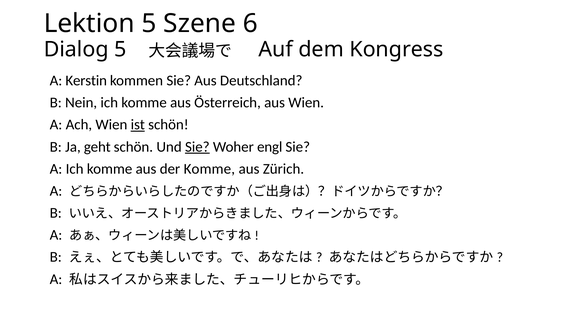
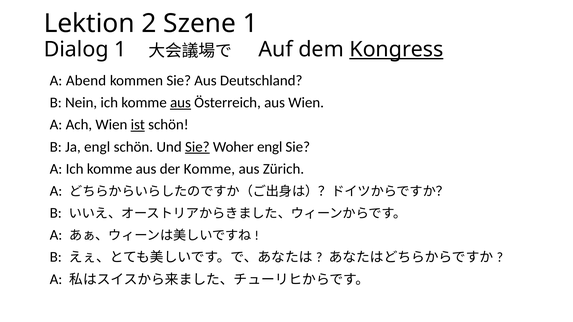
Lektion 5: 5 -> 2
Szene 6: 6 -> 1
Dialog 5: 5 -> 1
Kongress underline: none -> present
Kerstin: Kerstin -> Abend
aus at (180, 103) underline: none -> present
Ja geht: geht -> engl
